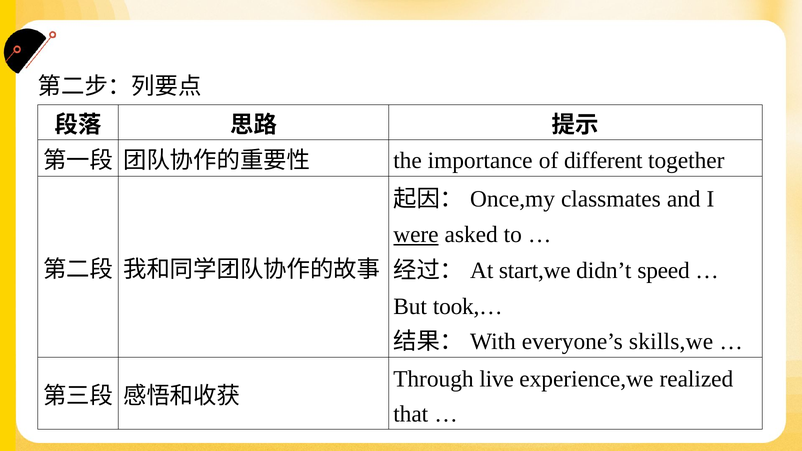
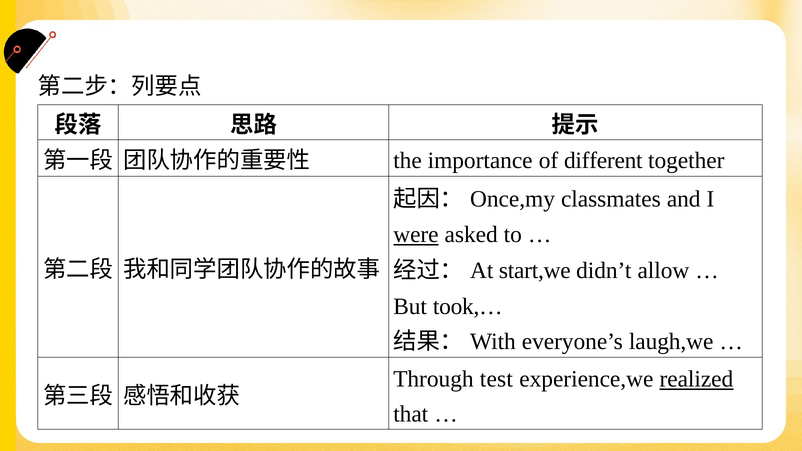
speed: speed -> allow
skills,we: skills,we -> laugh,we
live: live -> test
realized underline: none -> present
